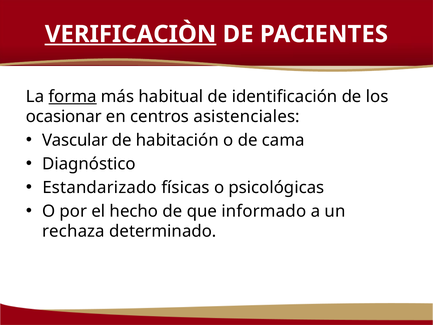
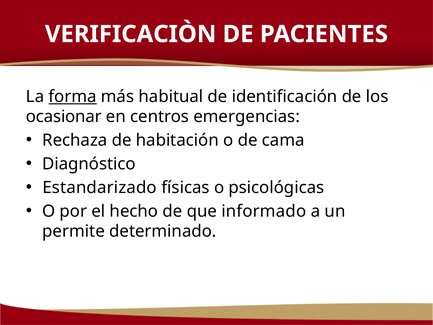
VERIFICACIÒN underline: present -> none
asistenciales: asistenciales -> emergencias
Vascular: Vascular -> Rechaza
rechaza: rechaza -> permite
